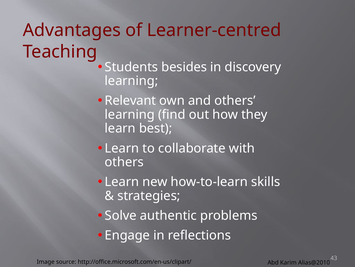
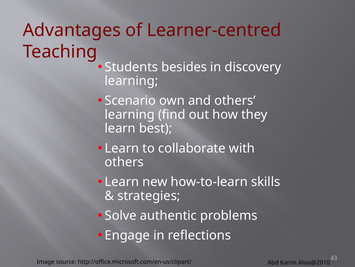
Relevant: Relevant -> Scenario
